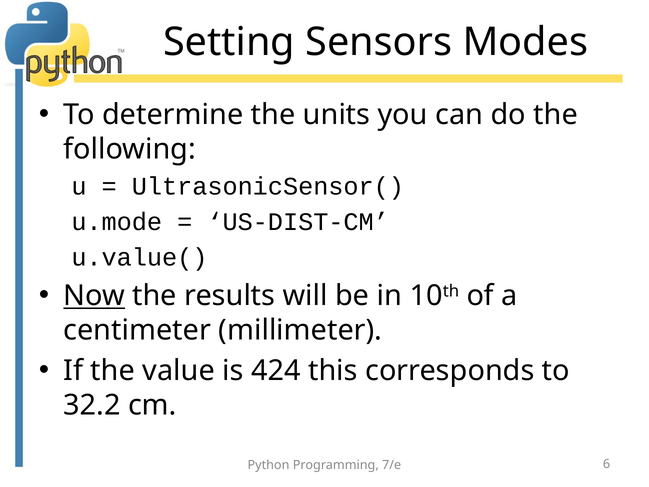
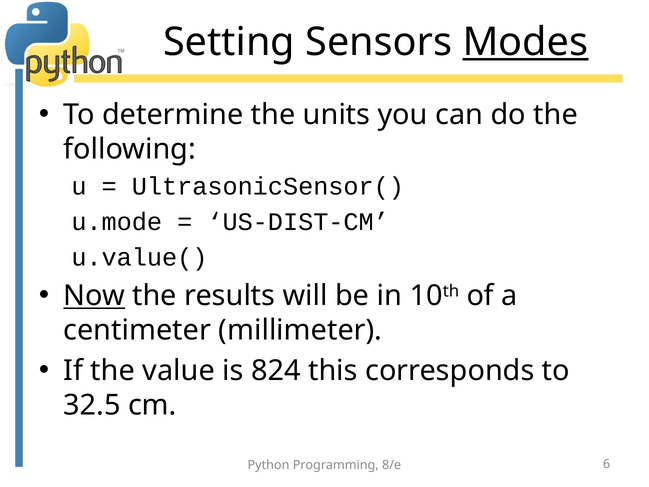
Modes underline: none -> present
424: 424 -> 824
32.2: 32.2 -> 32.5
7/e: 7/e -> 8/e
